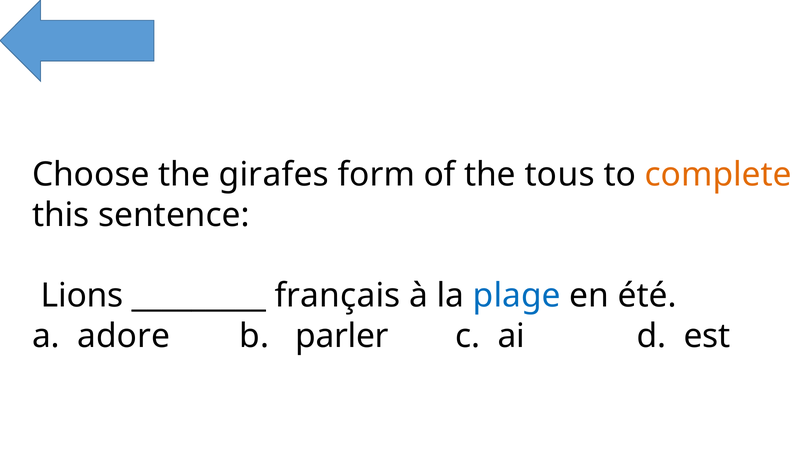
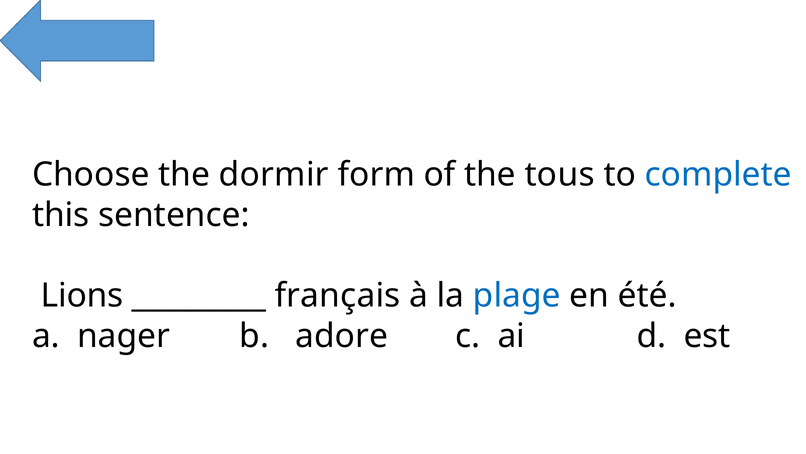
girafes: girafes -> dormir
complete colour: orange -> blue
adore: adore -> nager
parler: parler -> adore
